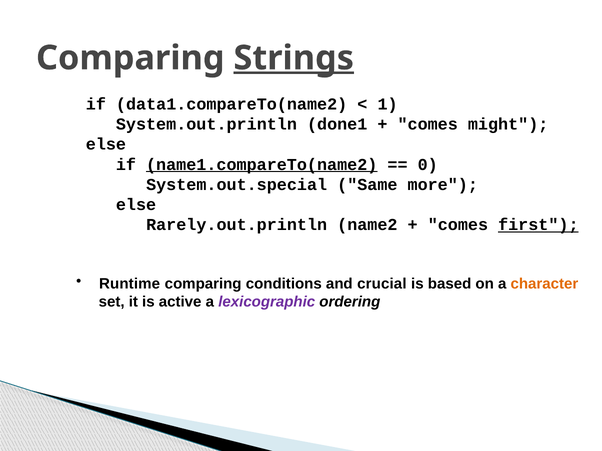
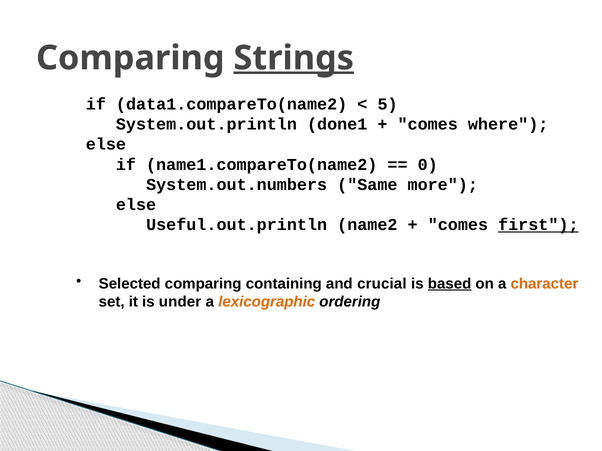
1: 1 -> 5
might: might -> where
name1.compareTo(name2 underline: present -> none
System.out.special: System.out.special -> System.out.numbers
Rarely.out.println: Rarely.out.println -> Useful.out.println
Runtime: Runtime -> Selected
conditions: conditions -> containing
based underline: none -> present
active: active -> under
lexicographic colour: purple -> orange
